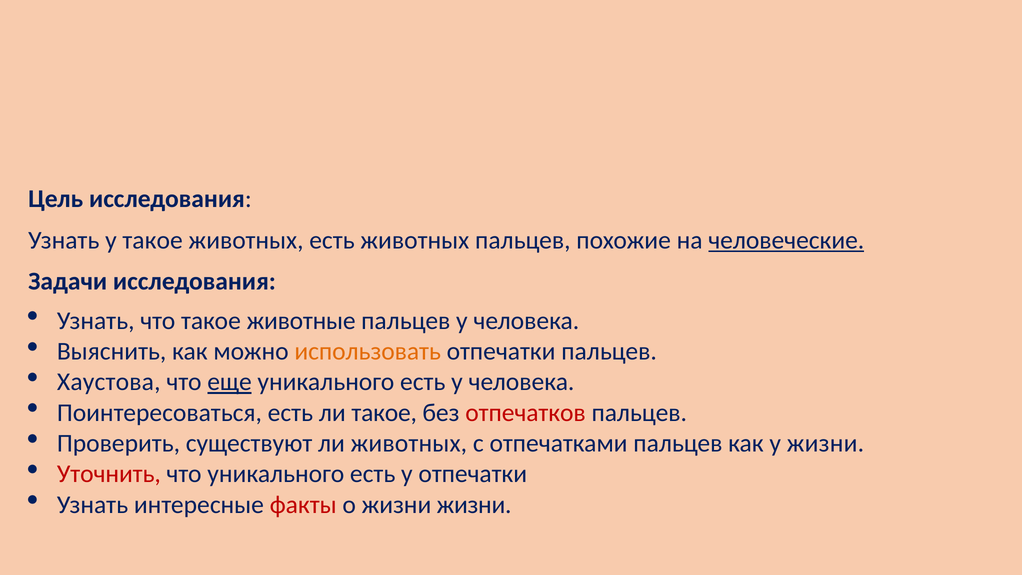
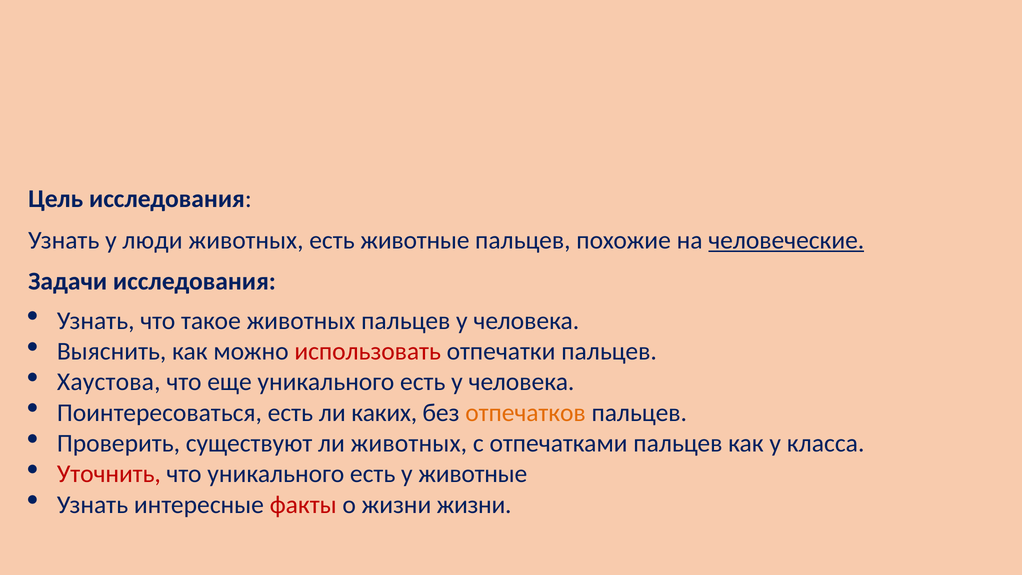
у такое: такое -> люди
есть животных: животных -> животные
такое животные: животные -> животных
использовать colour: orange -> red
еще underline: present -> none
ли такое: такое -> каких
отпечатков colour: red -> orange
у жизни: жизни -> класса
у отпечатки: отпечатки -> животные
